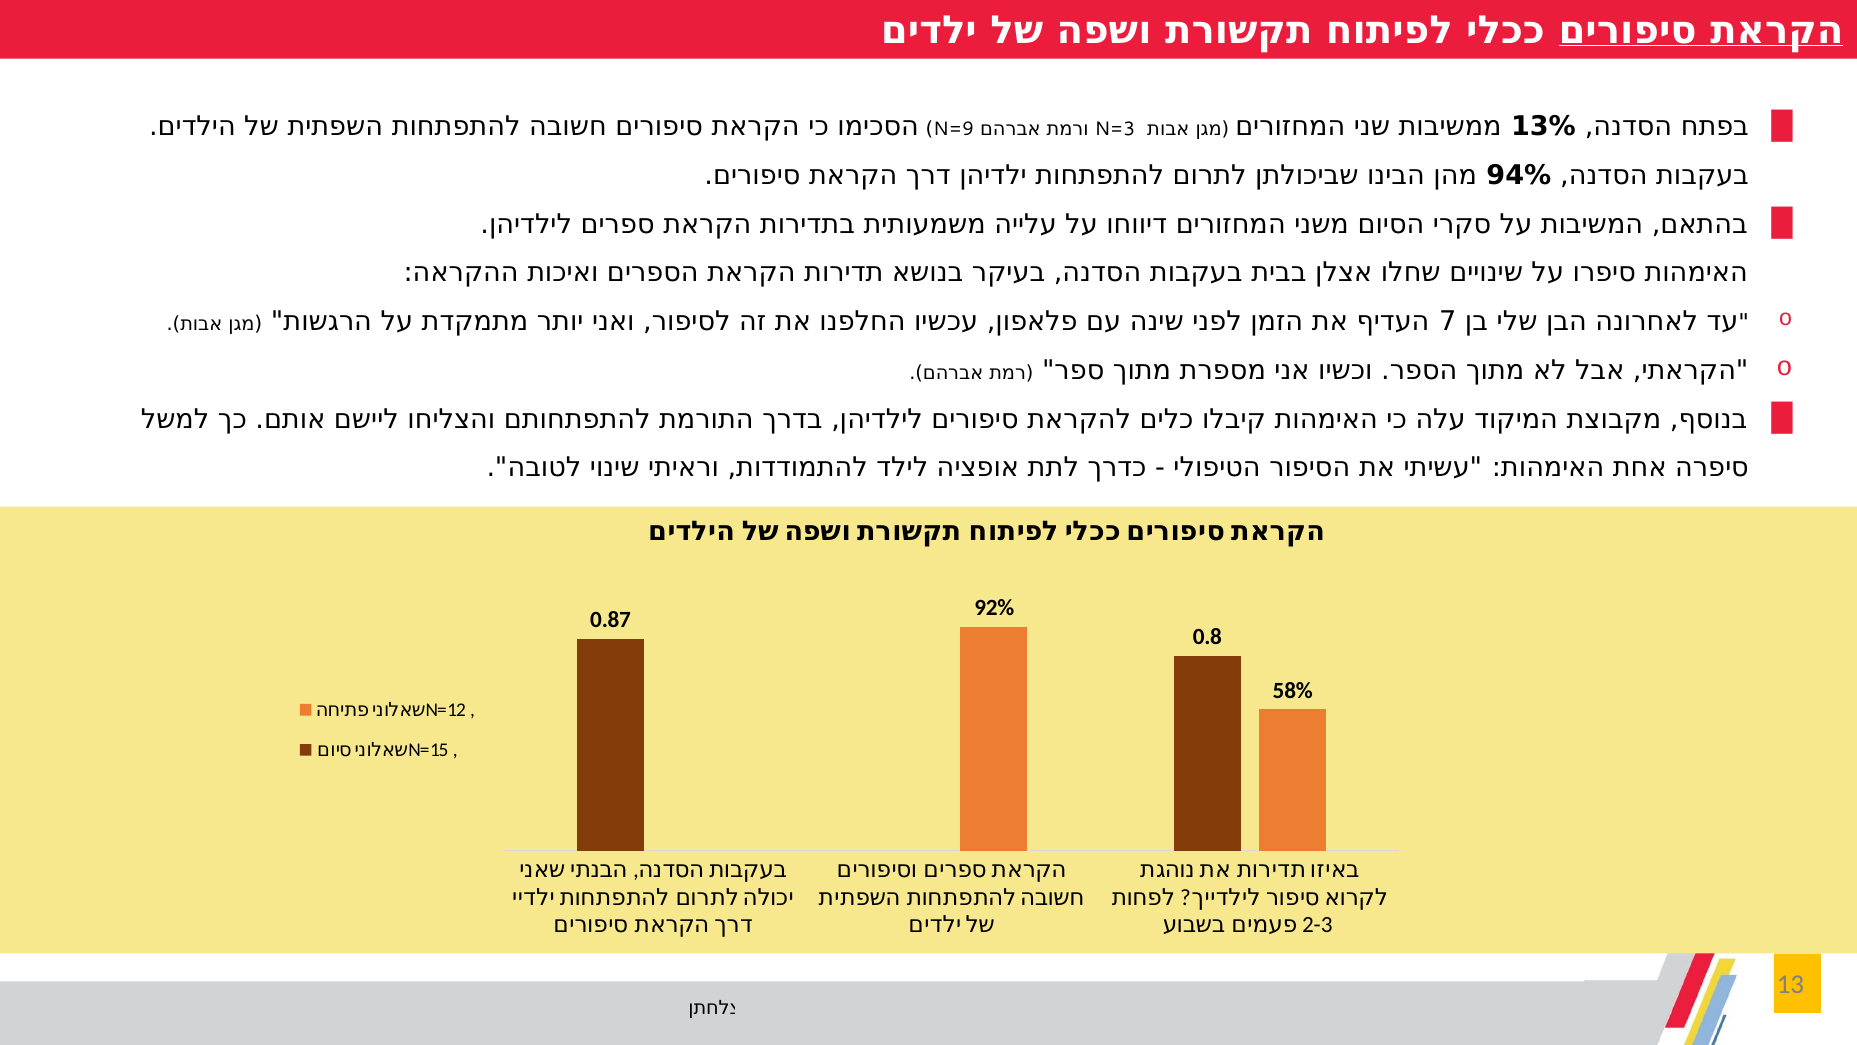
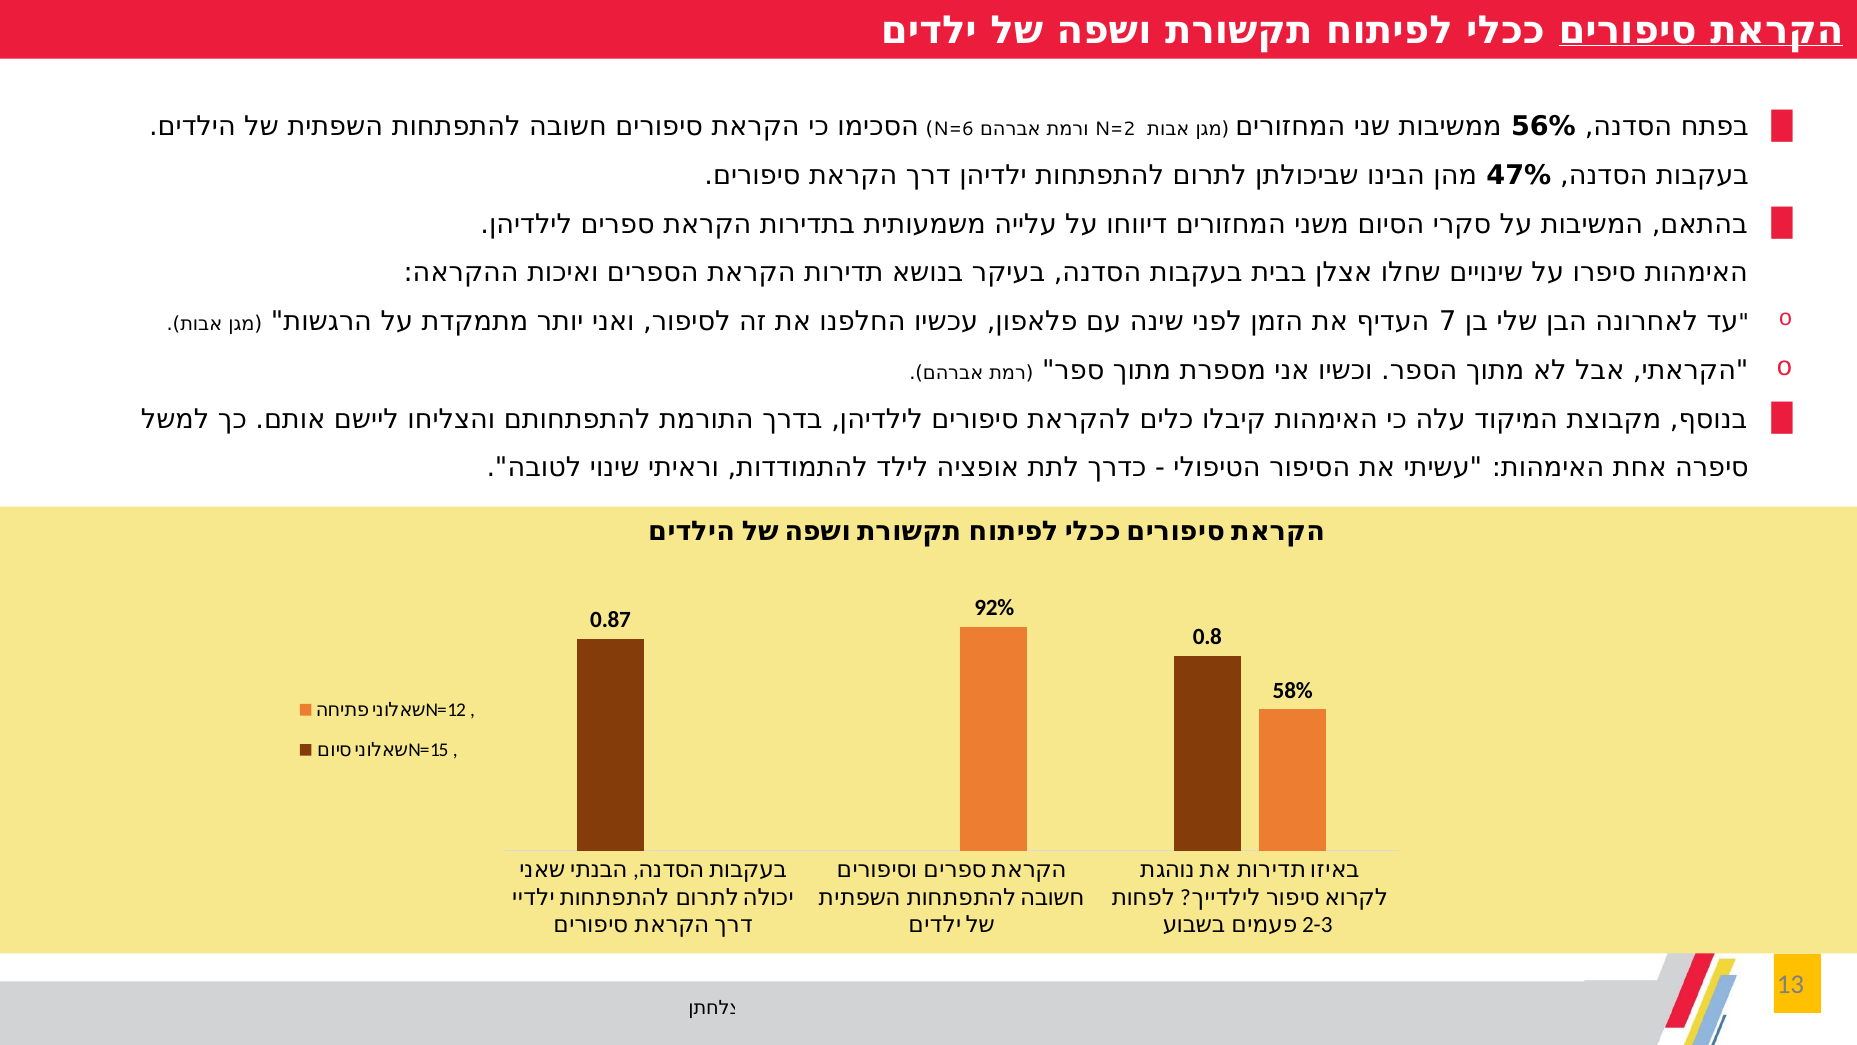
13%: 13% -> 56%
N=9: N=9 -> N=6
N=3: N=3 -> N=2
94%: 94% -> 47%
